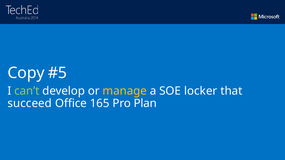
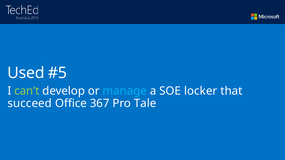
Copy: Copy -> Used
manage colour: yellow -> light blue
165: 165 -> 367
Plan: Plan -> Tale
